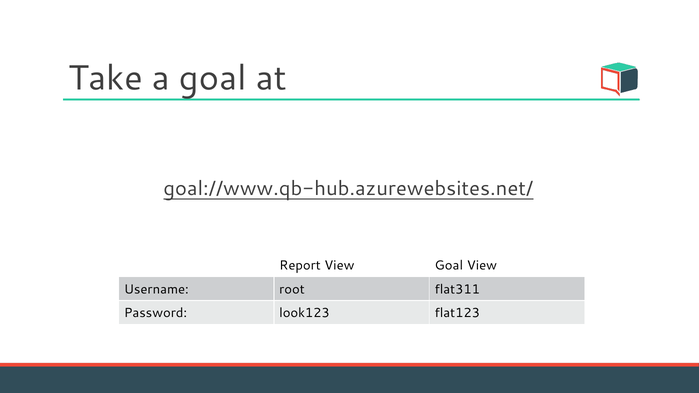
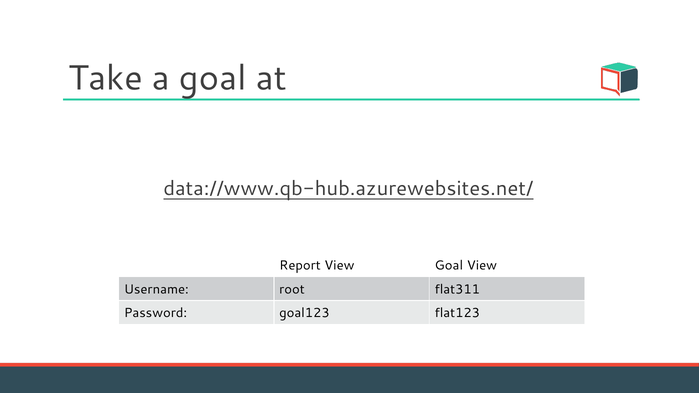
goal://www.qb-hub.azurewebsites.net/: goal://www.qb-hub.azurewebsites.net/ -> data://www.qb-hub.azurewebsites.net/
look123: look123 -> goal123
